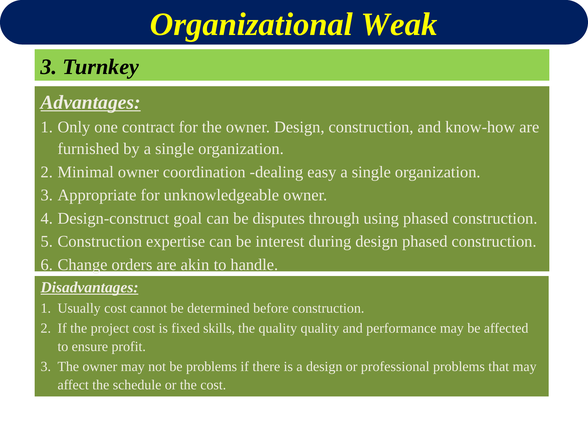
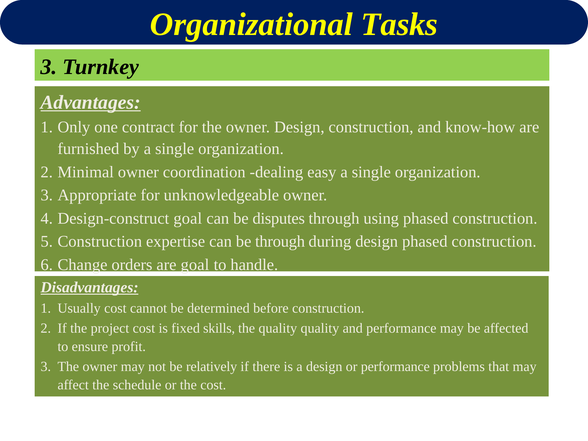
Weak: Weak -> Tasks
be interest: interest -> through
are akin: akin -> goal
be problems: problems -> relatively
or professional: professional -> performance
